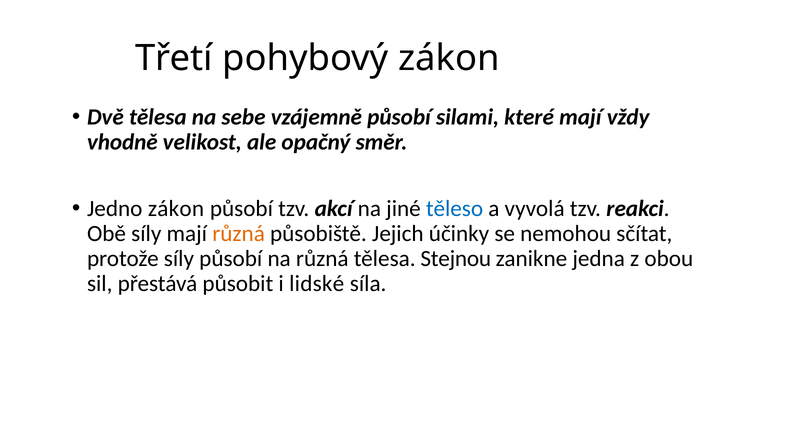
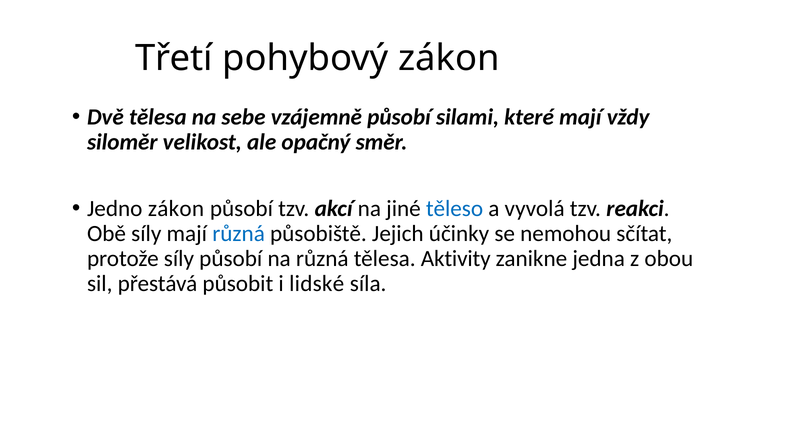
vhodně: vhodně -> siloměr
různá at (239, 234) colour: orange -> blue
Stejnou: Stejnou -> Aktivity
